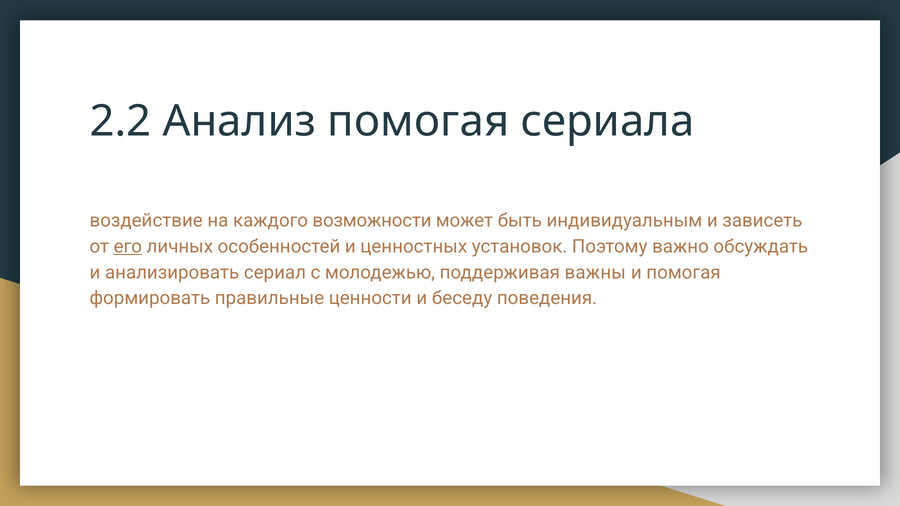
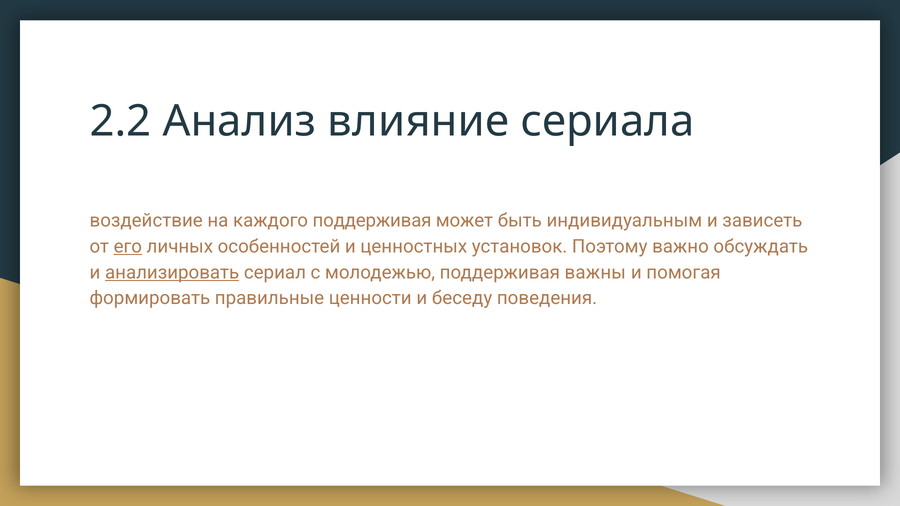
Анализ помогая: помогая -> влияние
каждого возможности: возможности -> поддерживая
анализировать underline: none -> present
